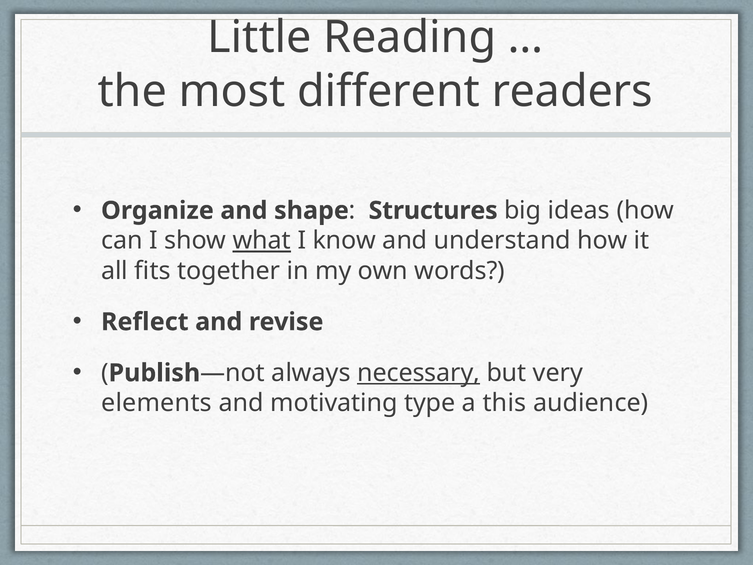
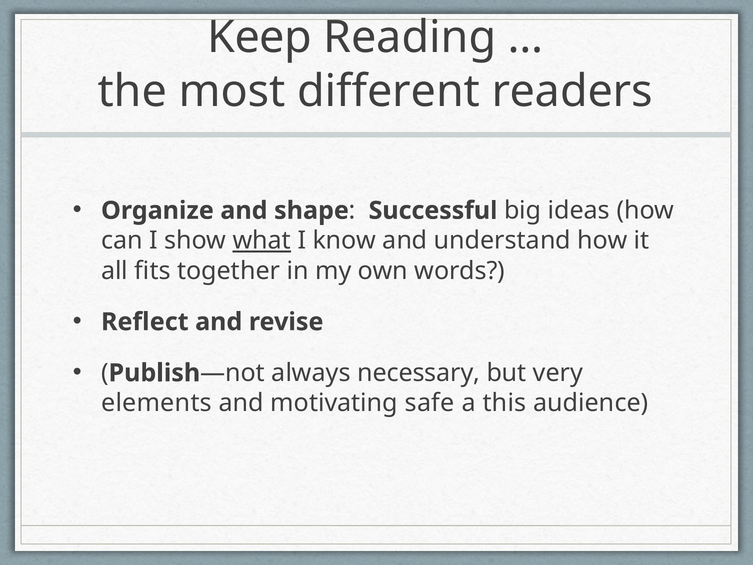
Little: Little -> Keep
Structures: Structures -> Successful
necessary underline: present -> none
type: type -> safe
